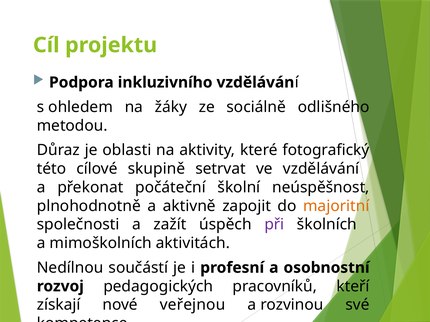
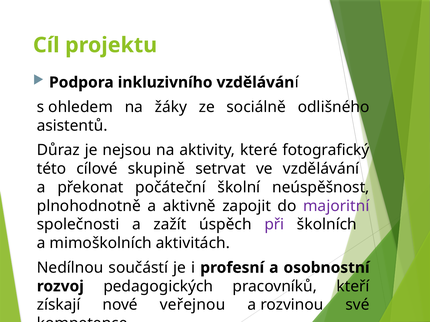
metodou: metodou -> asistentů
oblasti: oblasti -> nejsou
majoritní colour: orange -> purple
